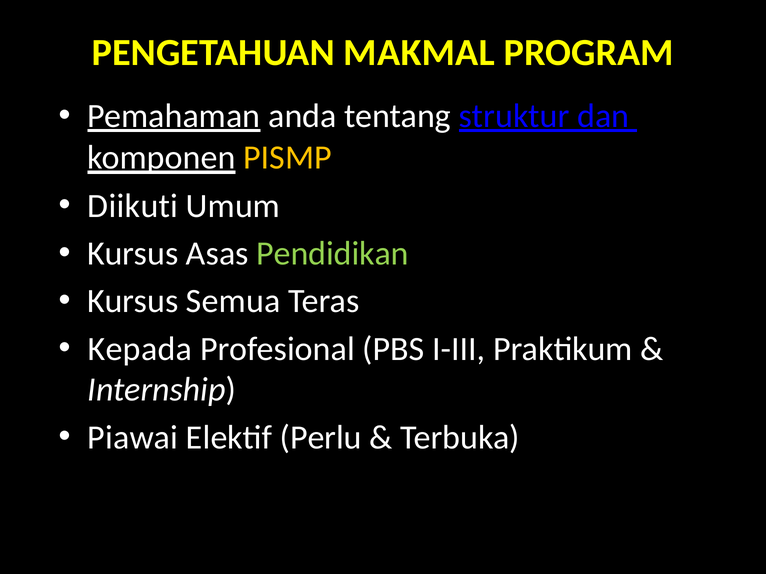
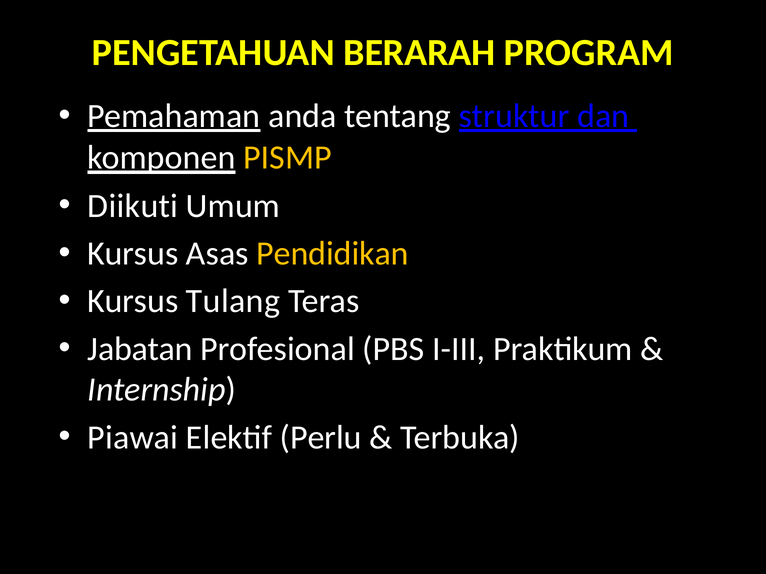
MAKMAL: MAKMAL -> BERARAH
Pendidikan colour: light green -> yellow
Semua: Semua -> Tulang
Kepada: Kepada -> Jabatan
